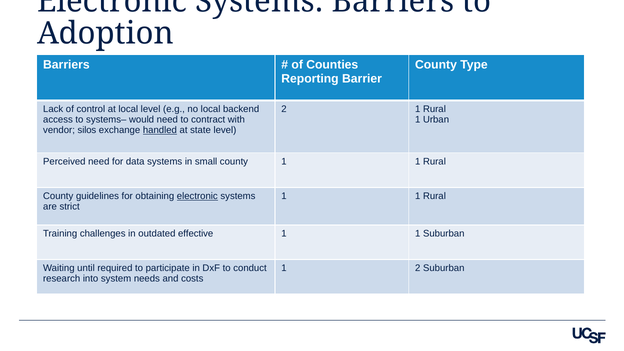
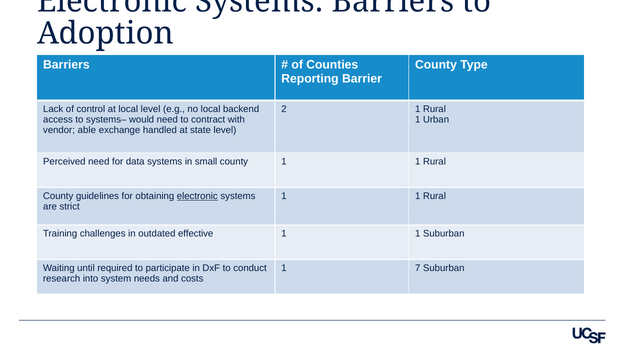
silos: silos -> able
handled underline: present -> none
1 2: 2 -> 7
